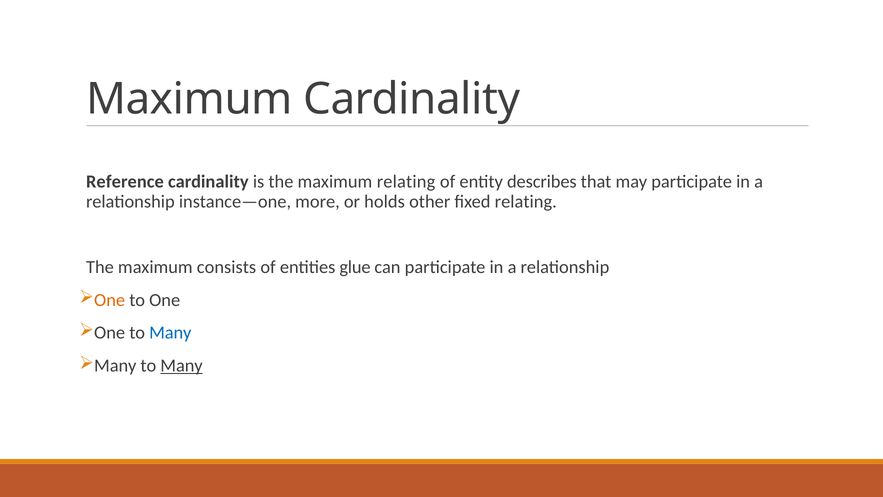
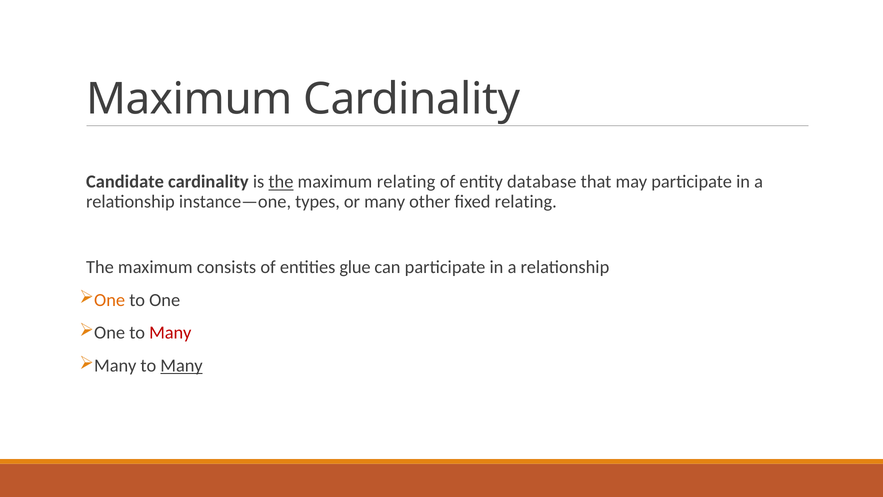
Reference: Reference -> Candidate
the at (281, 182) underline: none -> present
describes: describes -> database
more: more -> types
or holds: holds -> many
Many at (170, 333) colour: blue -> red
